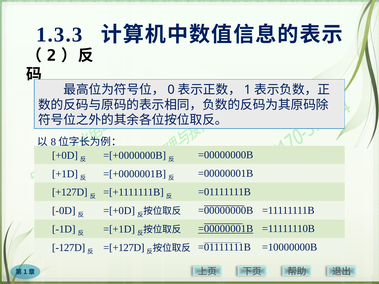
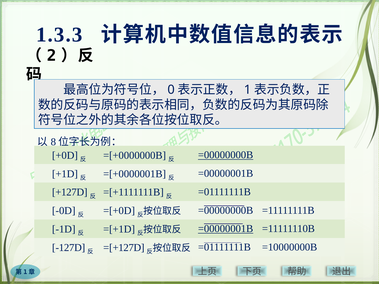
=00000000B at (226, 155) underline: none -> present
